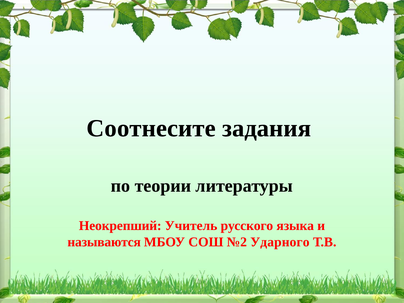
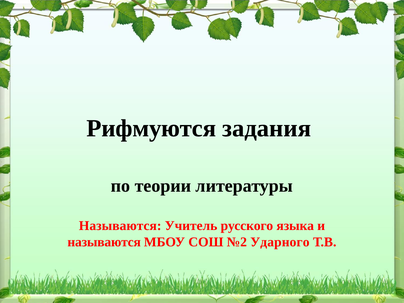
Соотнесите: Соотнесите -> Рифмуются
Неокрепший at (120, 226): Неокрепший -> Называются
